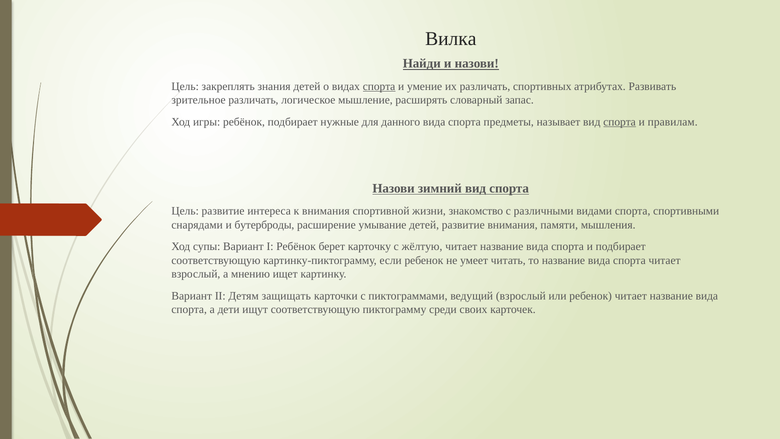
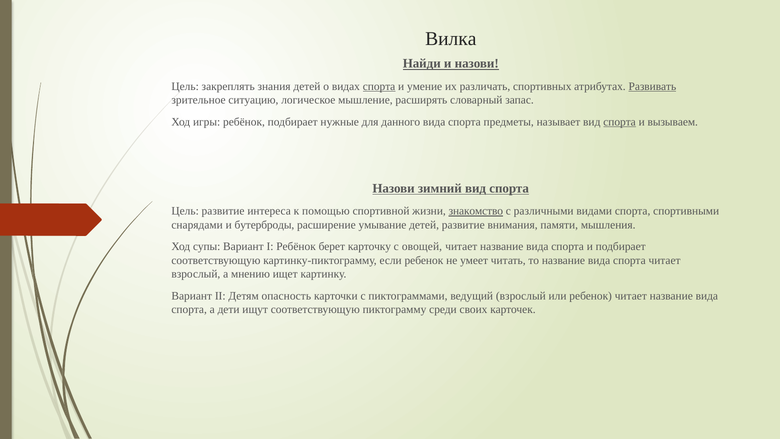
Развивать underline: none -> present
зрительное различать: различать -> ситуацию
правилам: правилам -> вызываем
к внимания: внимания -> помощью
знакомство underline: none -> present
жёлтую: жёлтую -> овощей
защищать: защищать -> опасность
